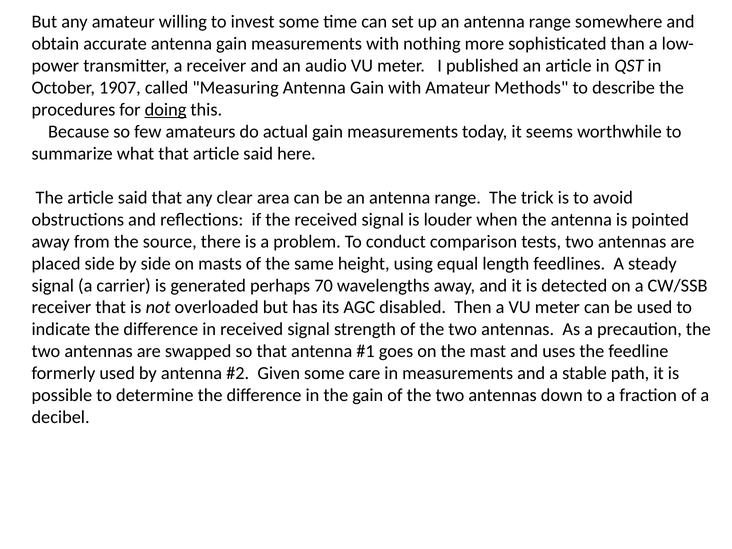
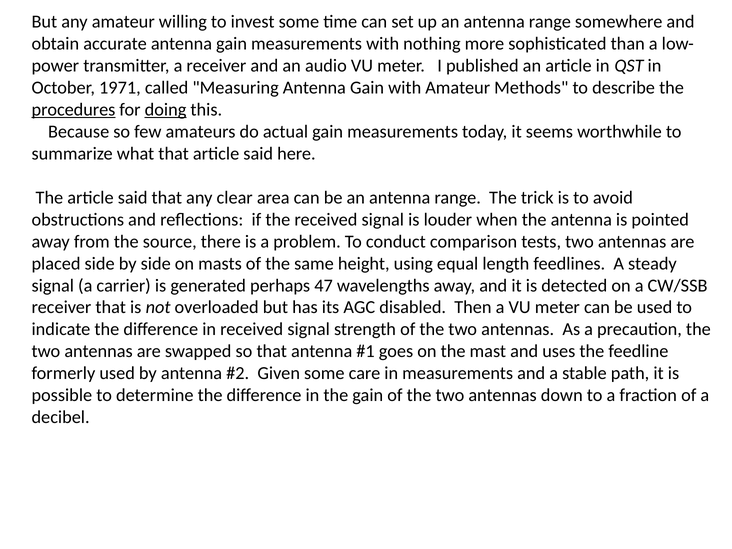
1907: 1907 -> 1971
procedures underline: none -> present
70: 70 -> 47
